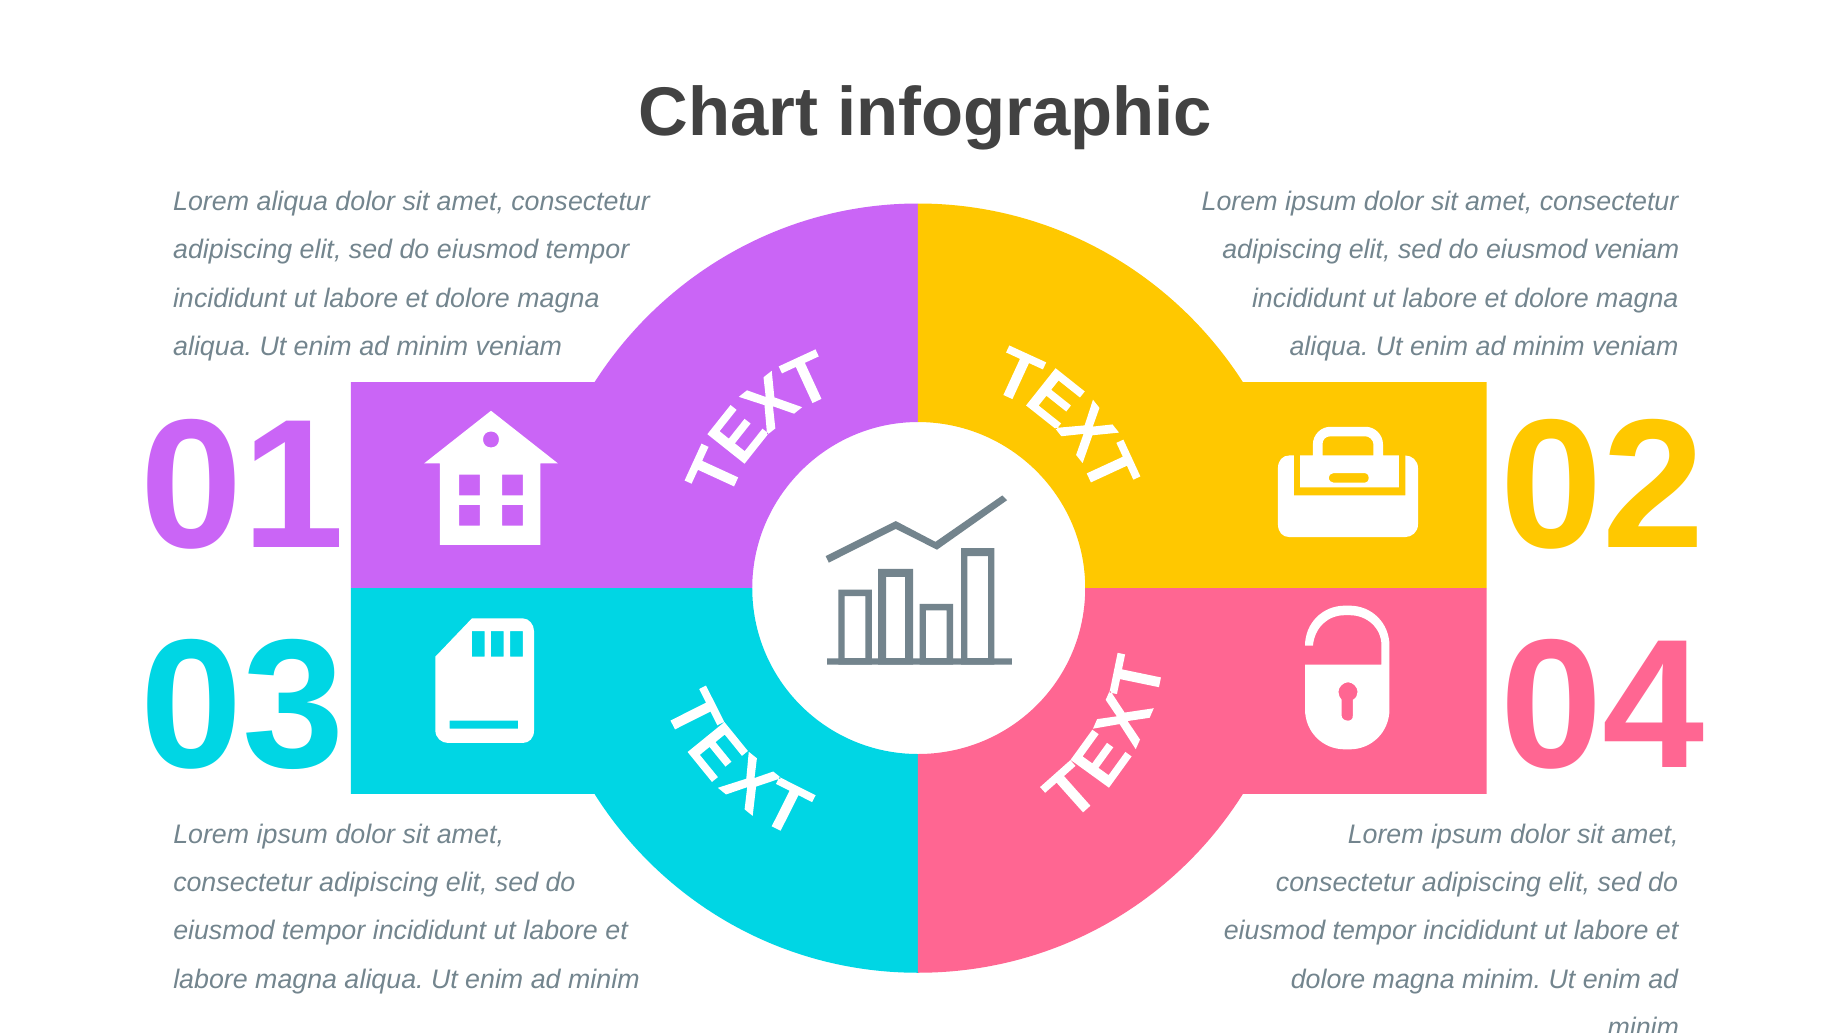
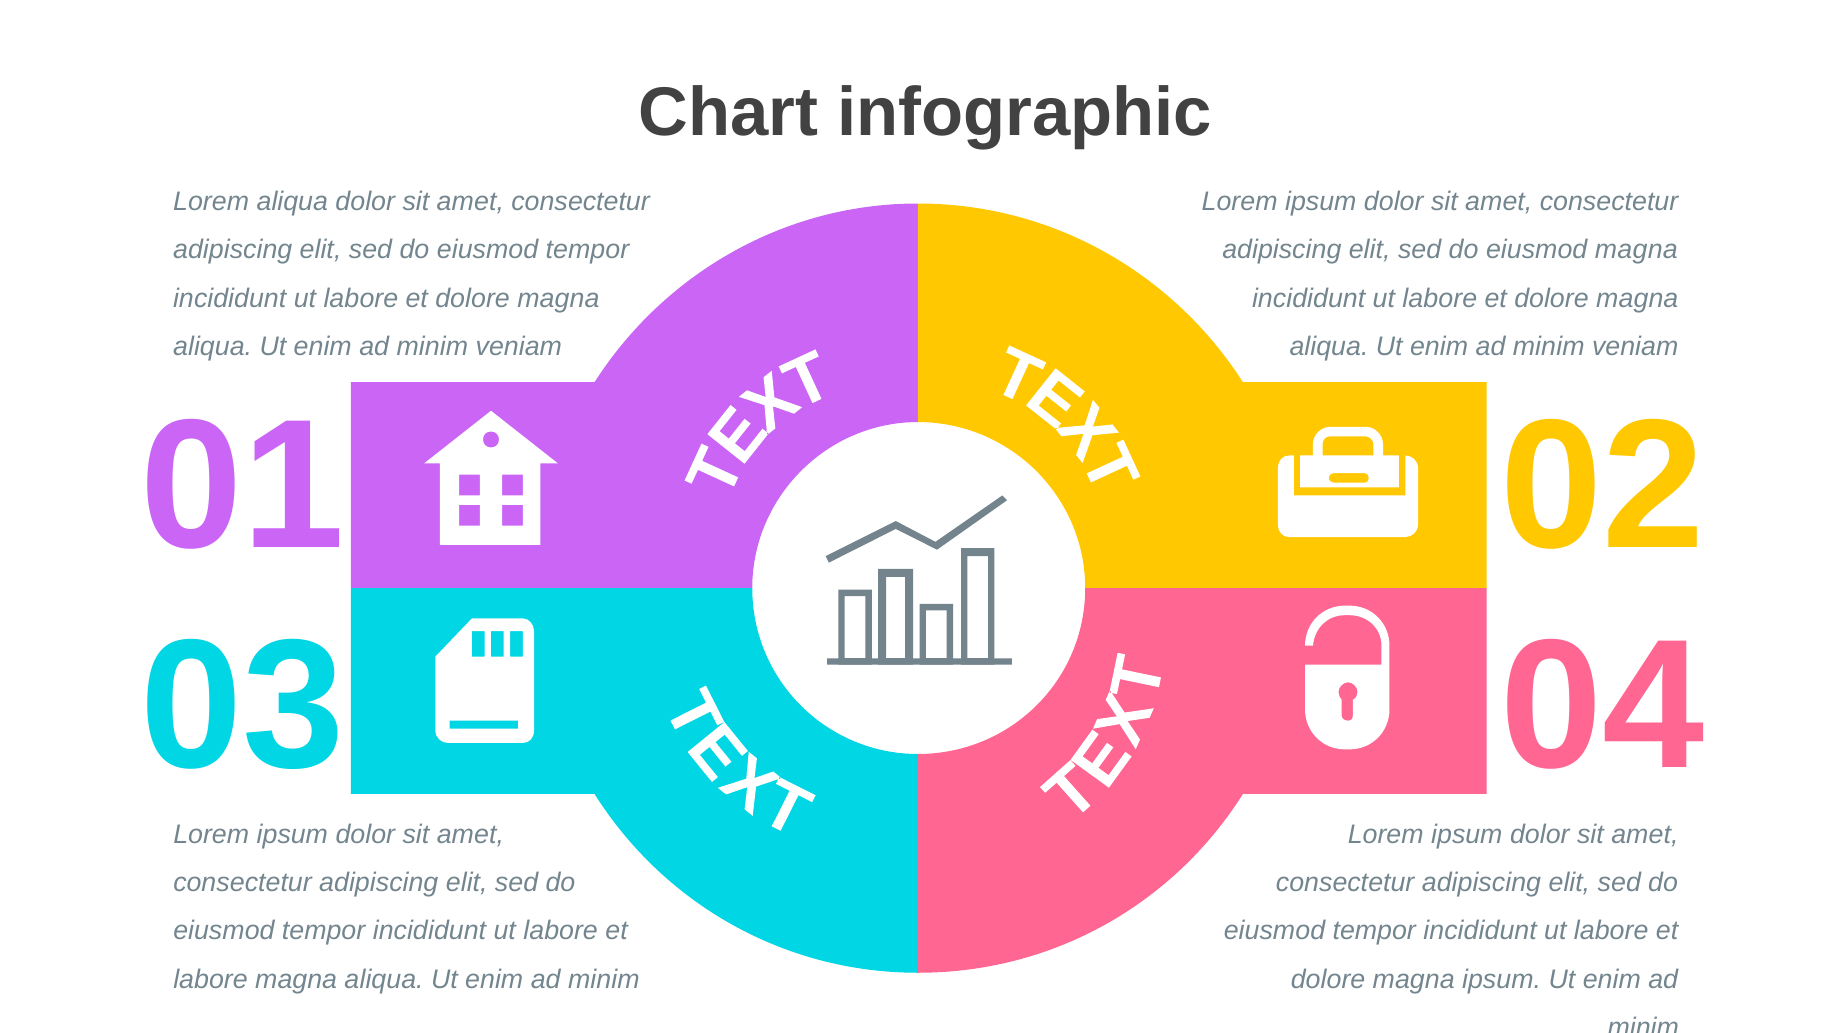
eiusmod veniam: veniam -> magna
minim at (1502, 979): minim -> ipsum
